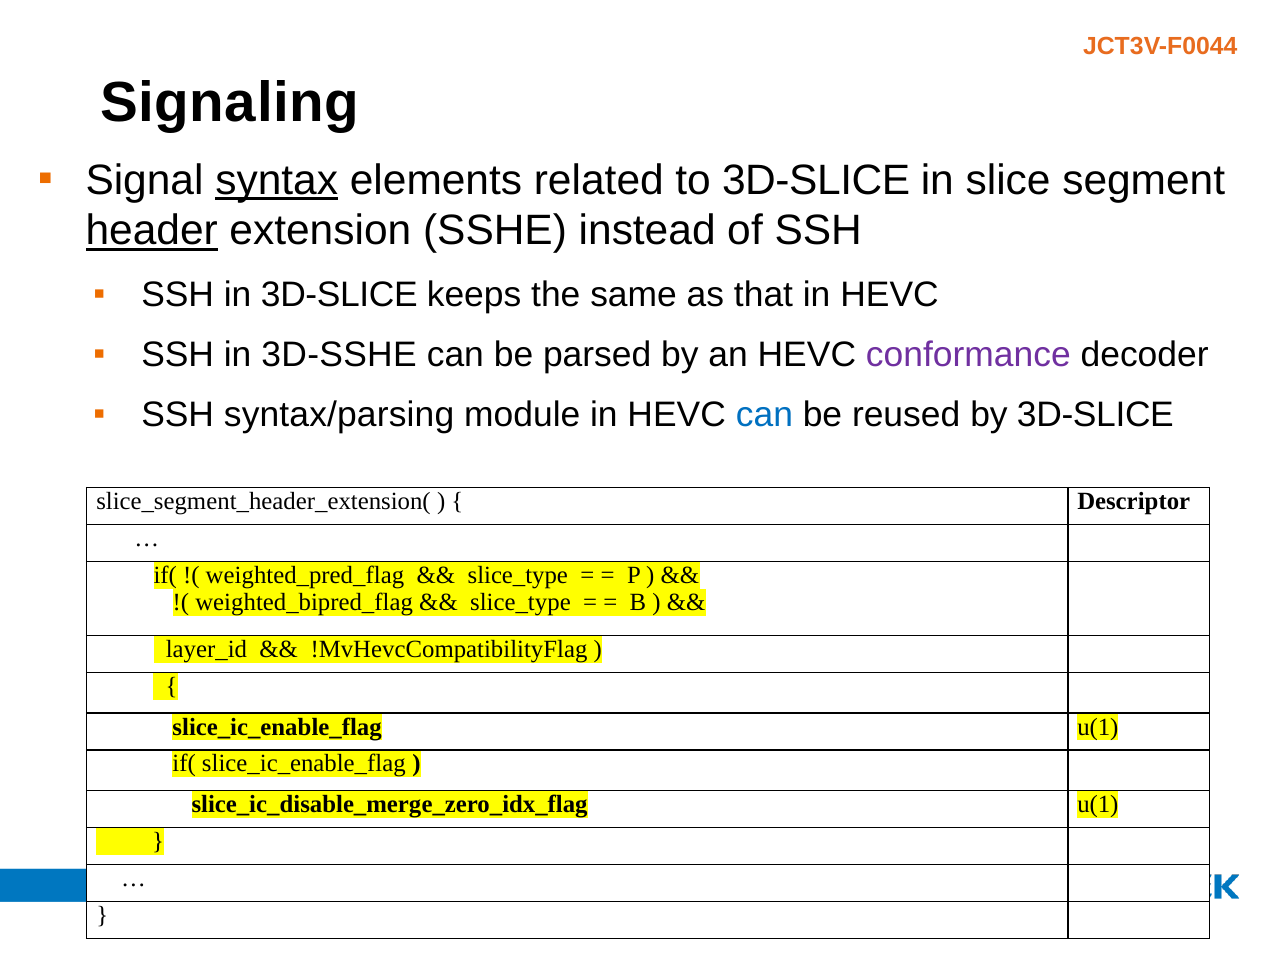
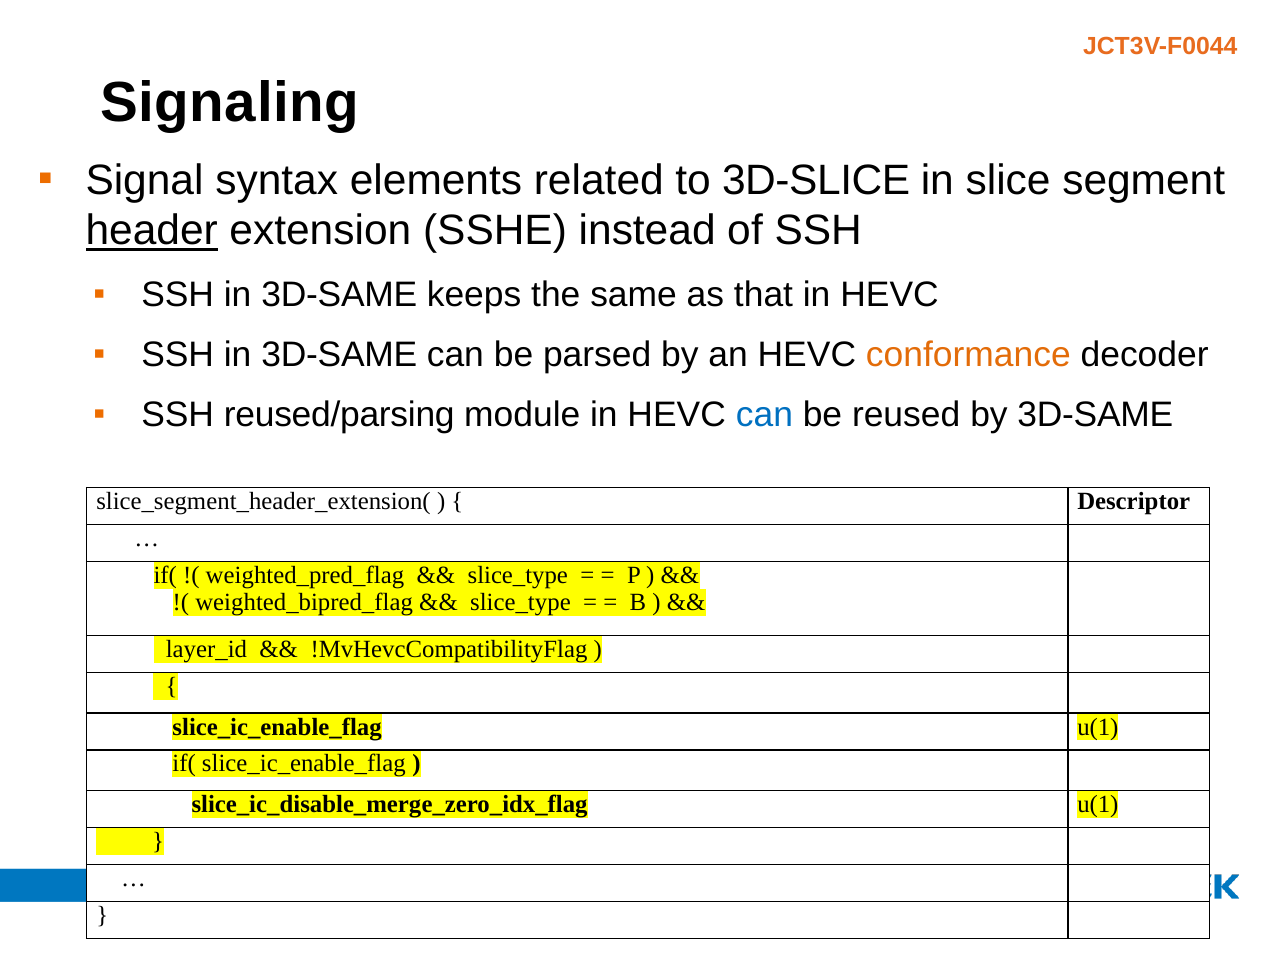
syntax underline: present -> none
3D-SLICE at (339, 295): 3D-SLICE -> 3D-SAME
3D-SSHE at (339, 355): 3D-SSHE -> 3D-SAME
conformance colour: purple -> orange
syntax/parsing: syntax/parsing -> reused/parsing
by 3D-SLICE: 3D-SLICE -> 3D-SAME
